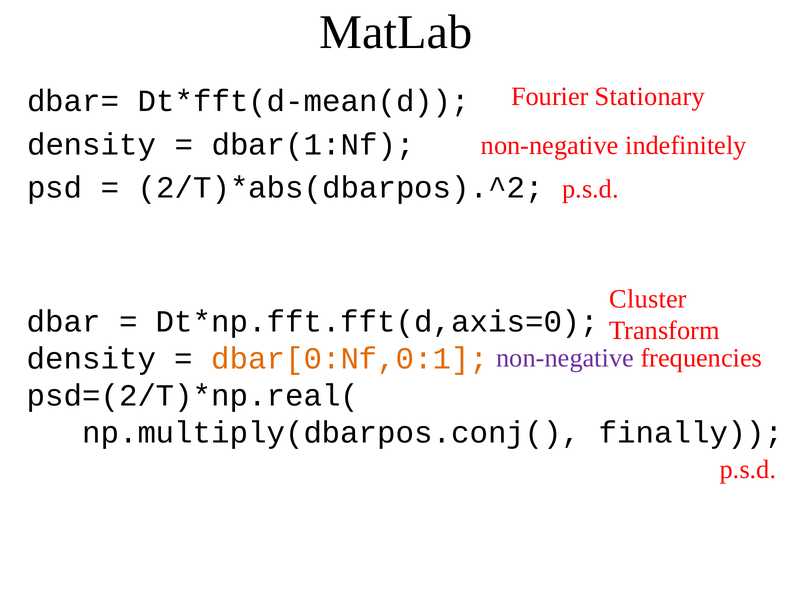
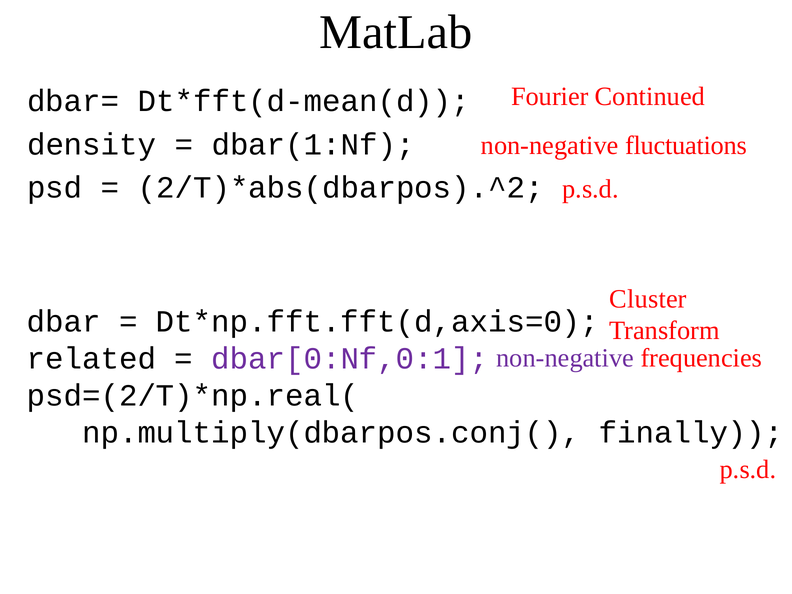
Stationary: Stationary -> Continued
indefinitely: indefinitely -> fluctuations
density at (91, 358): density -> related
dbar[0:Nf,0:1 colour: orange -> purple
